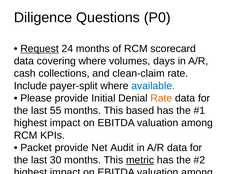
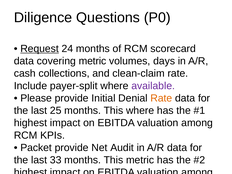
covering where: where -> metric
available colour: blue -> purple
55: 55 -> 25
This based: based -> where
30: 30 -> 33
metric at (140, 160) underline: present -> none
